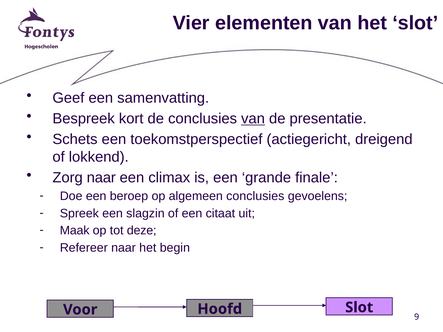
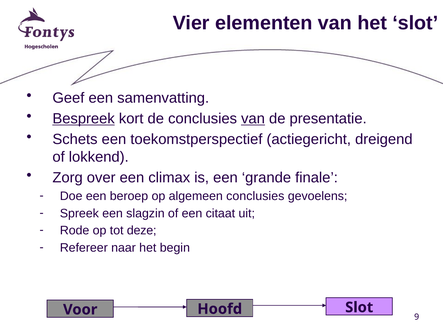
Bespreek underline: none -> present
Zorg naar: naar -> over
Maak: Maak -> Rode
